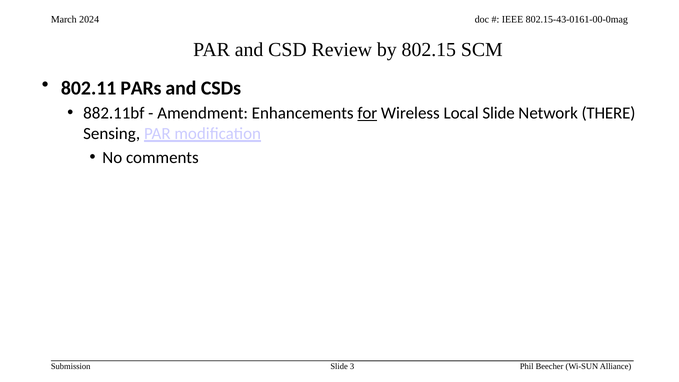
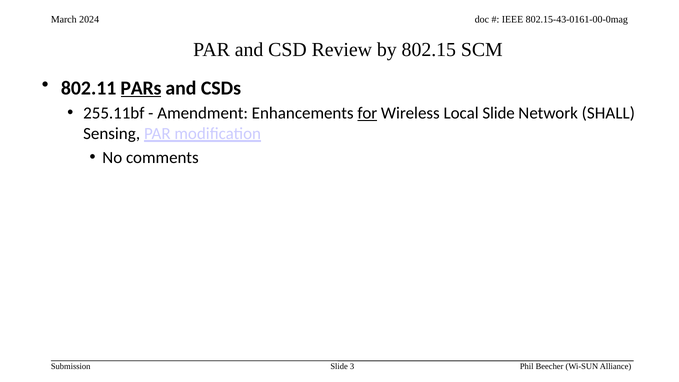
PARs underline: none -> present
882.11bf: 882.11bf -> 255.11bf
THERE: THERE -> SHALL
